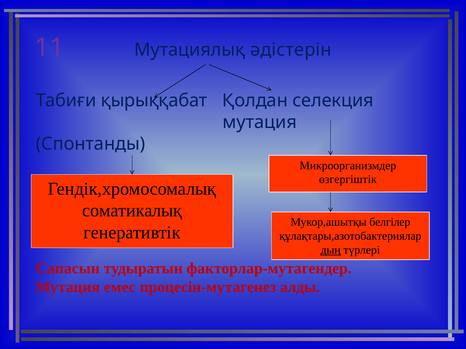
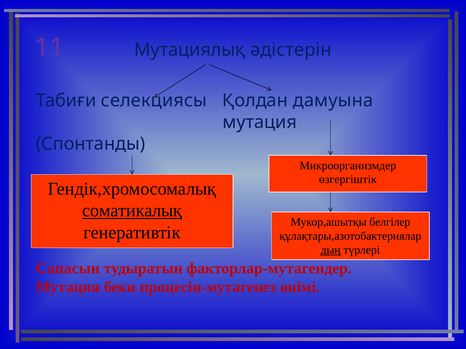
қырыққабат: қырыққабат -> селекциясы
селекция: селекция -> дамуына
соматикалық underline: none -> present
емес: емес -> беки
алды: алды -> өнімі
